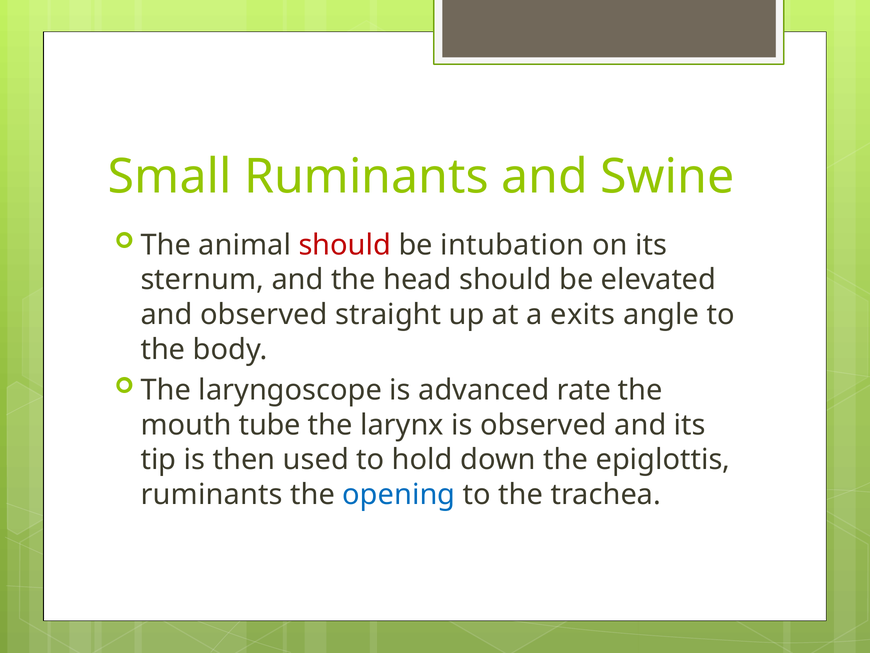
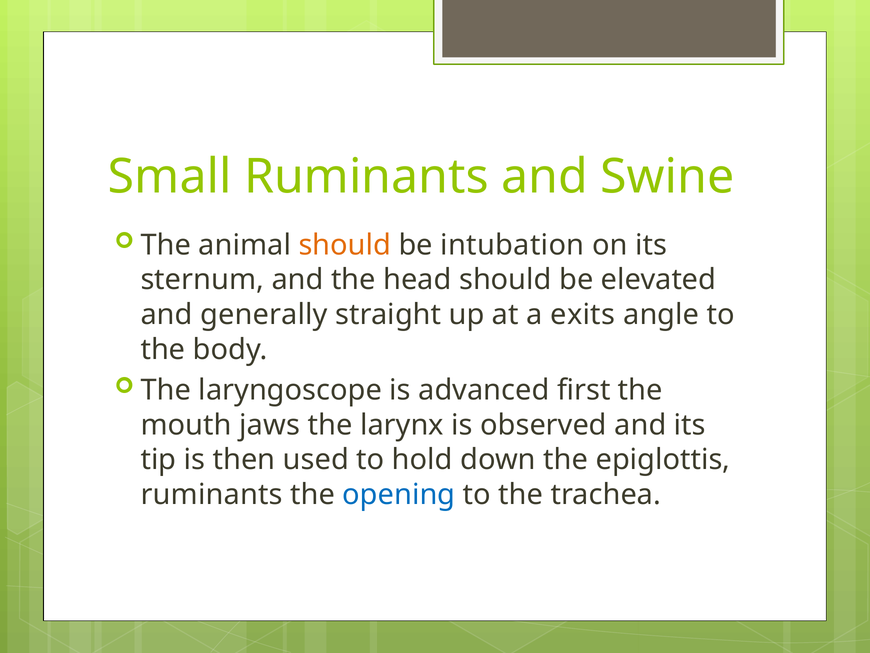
should at (345, 245) colour: red -> orange
and observed: observed -> generally
rate: rate -> first
tube: tube -> jaws
